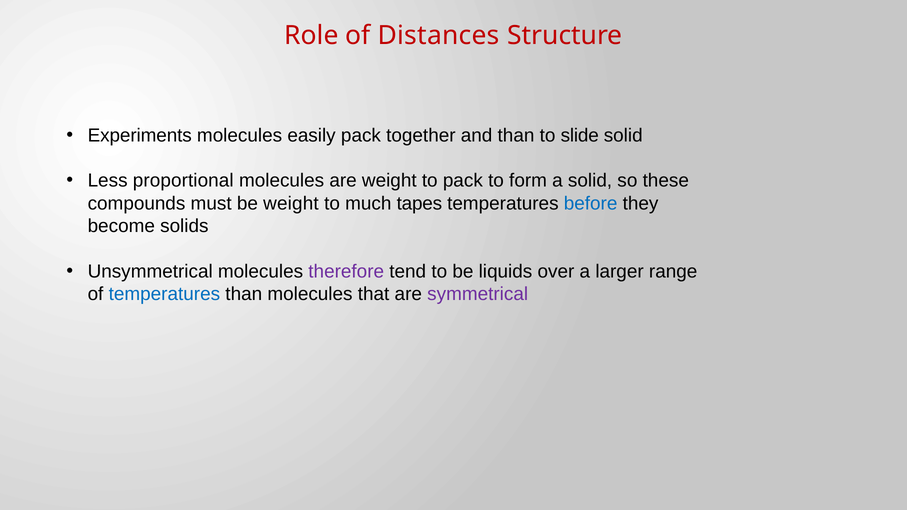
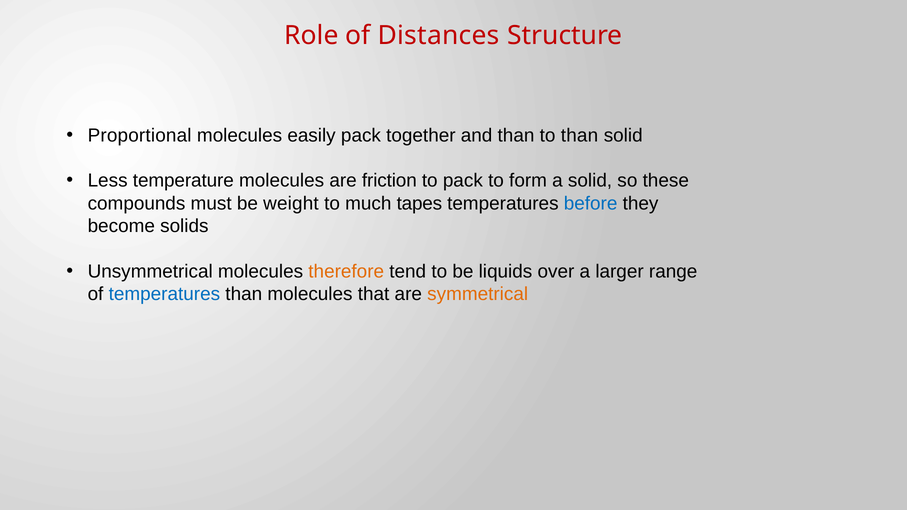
Experiments: Experiments -> Proportional
to slide: slide -> than
proportional: proportional -> temperature
are weight: weight -> friction
therefore colour: purple -> orange
symmetrical colour: purple -> orange
